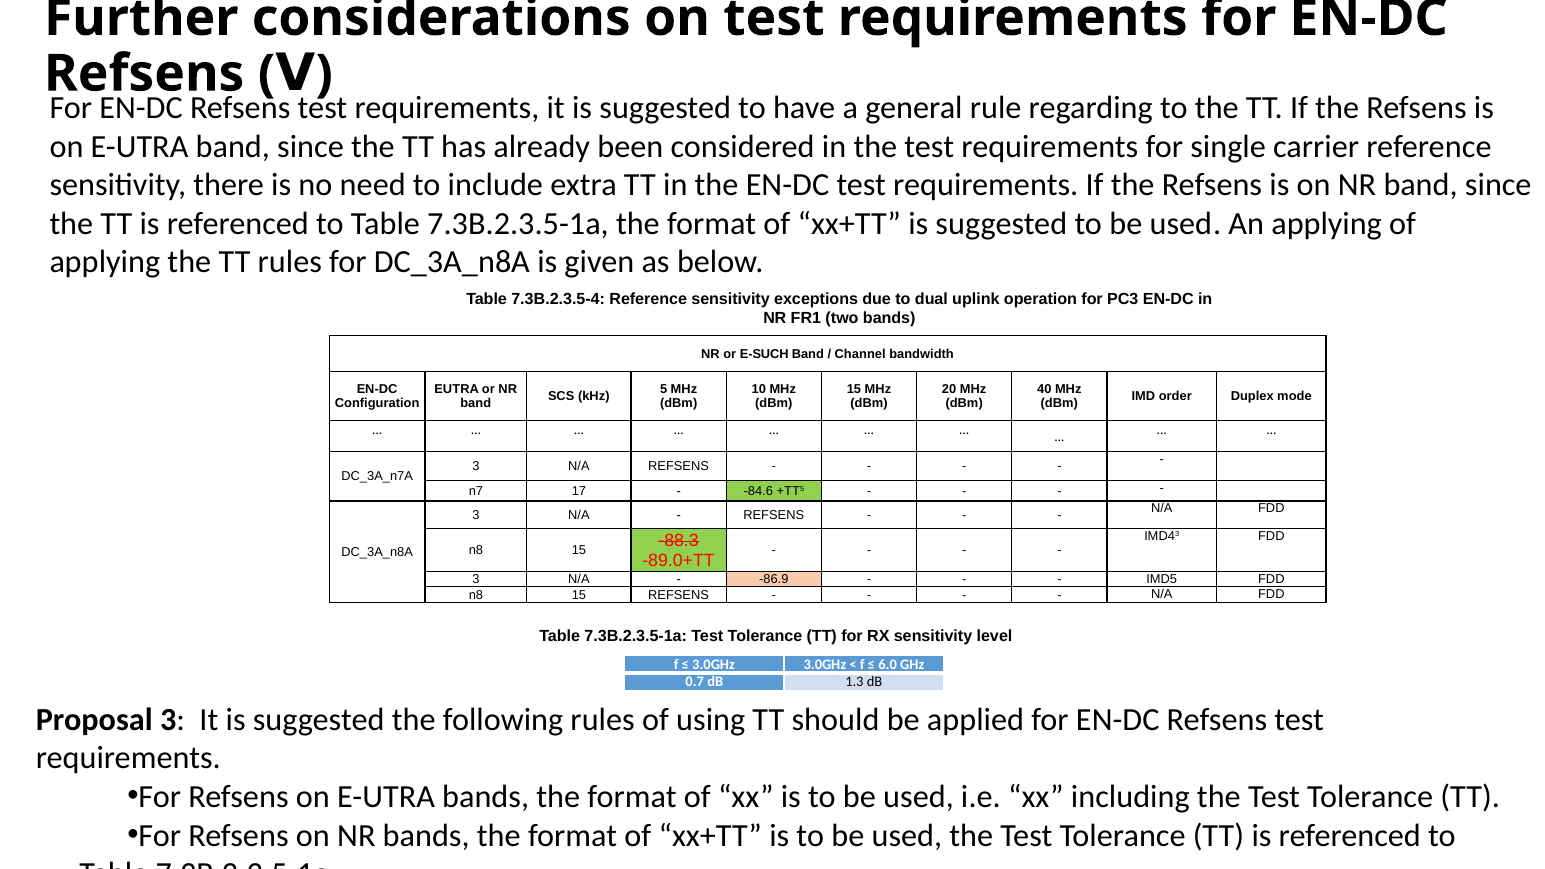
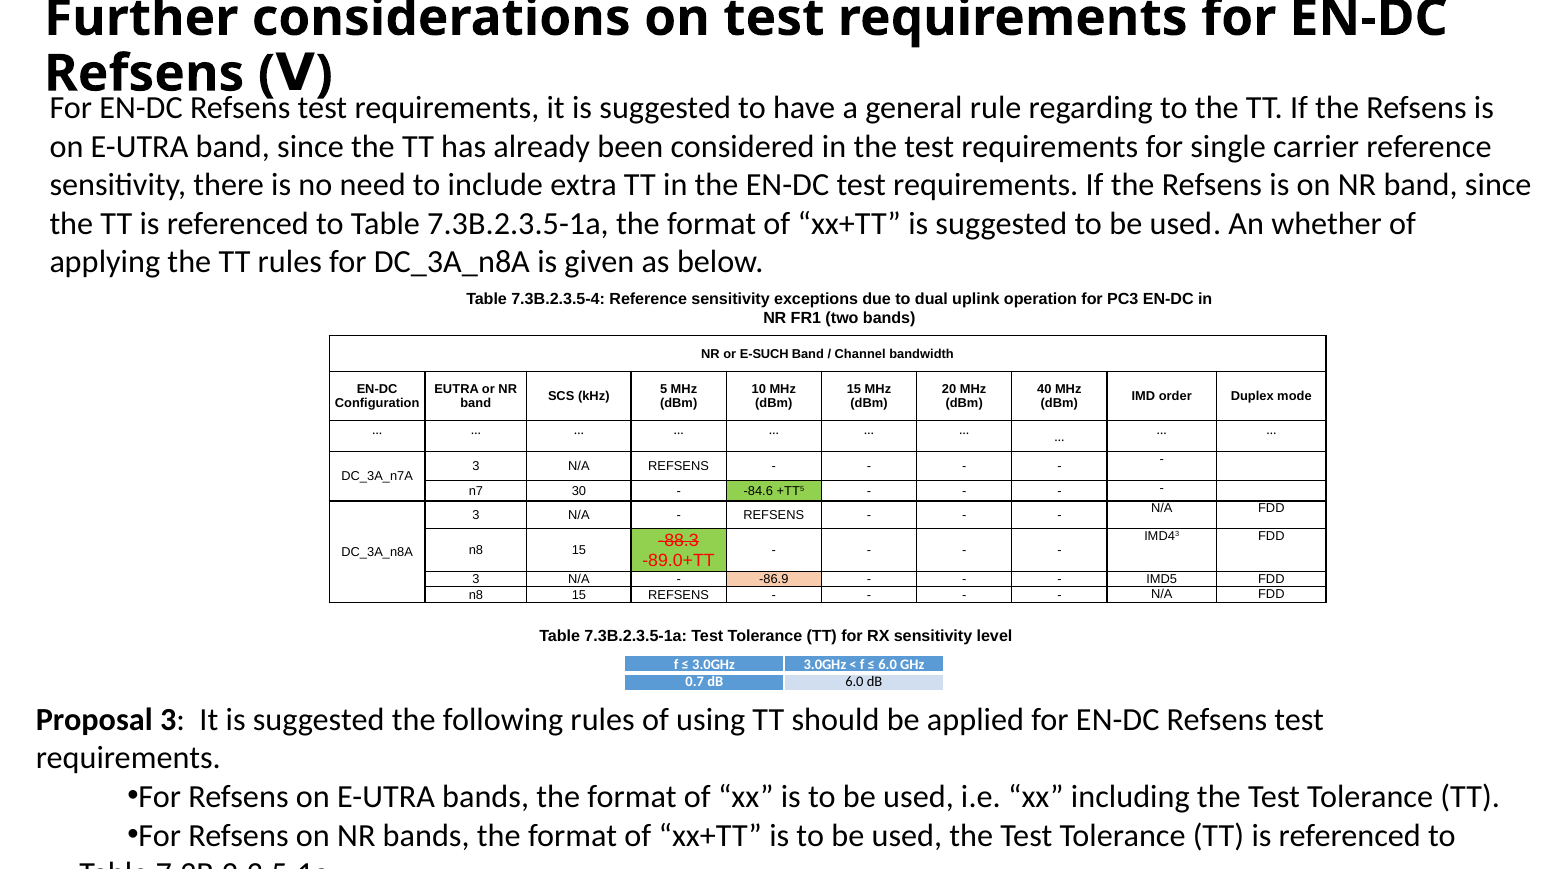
An applying: applying -> whether
17: 17 -> 30
dB 1.3: 1.3 -> 6.0
